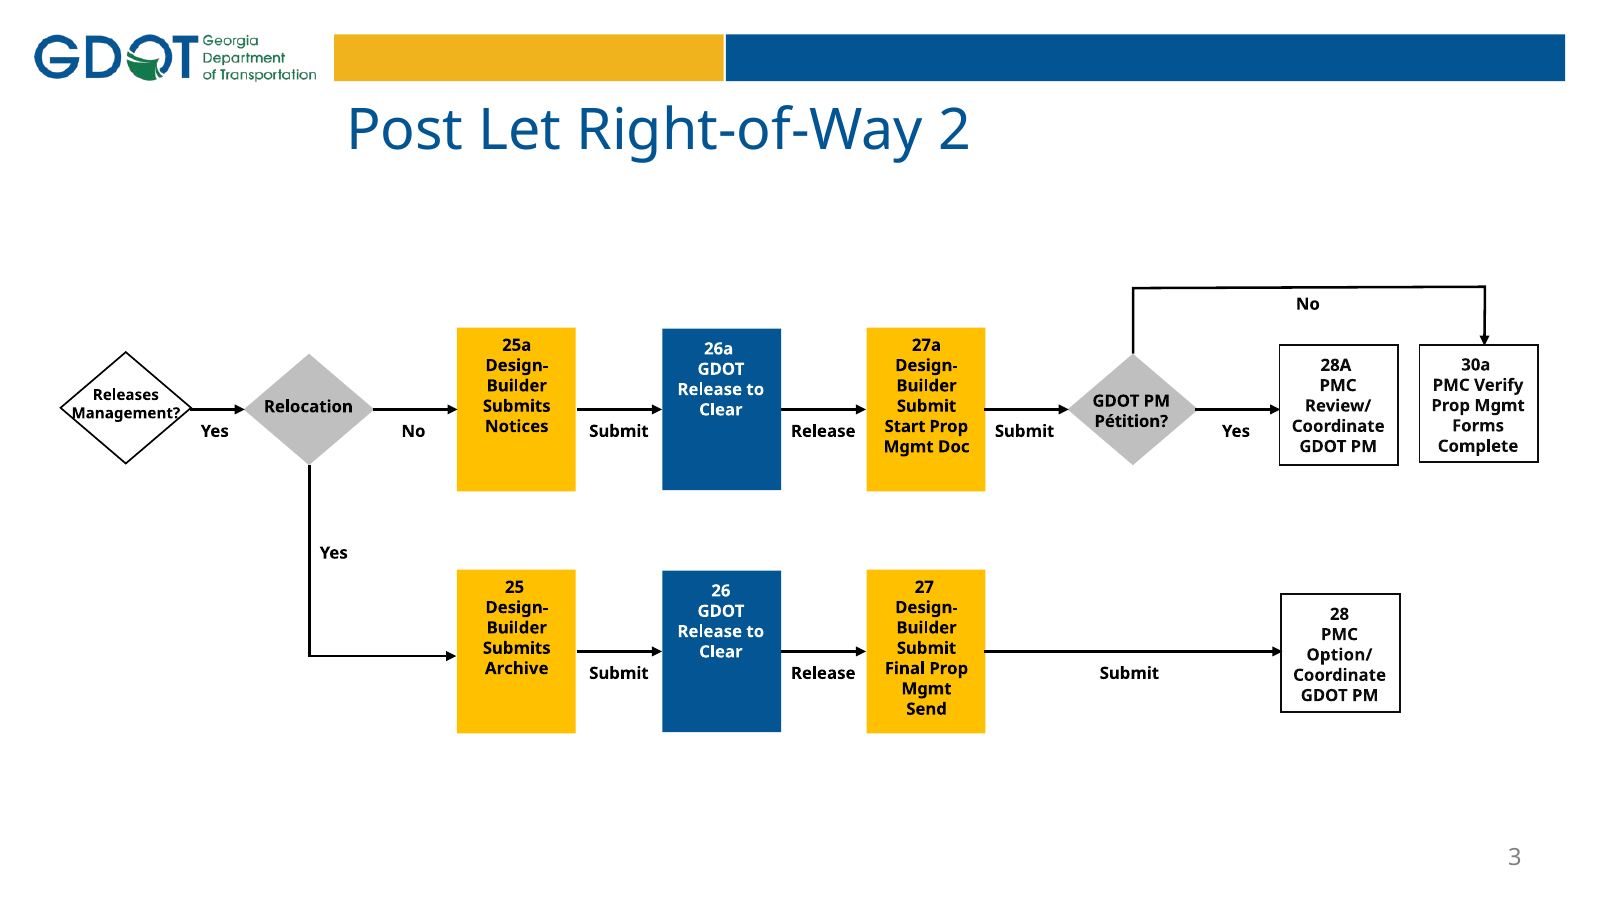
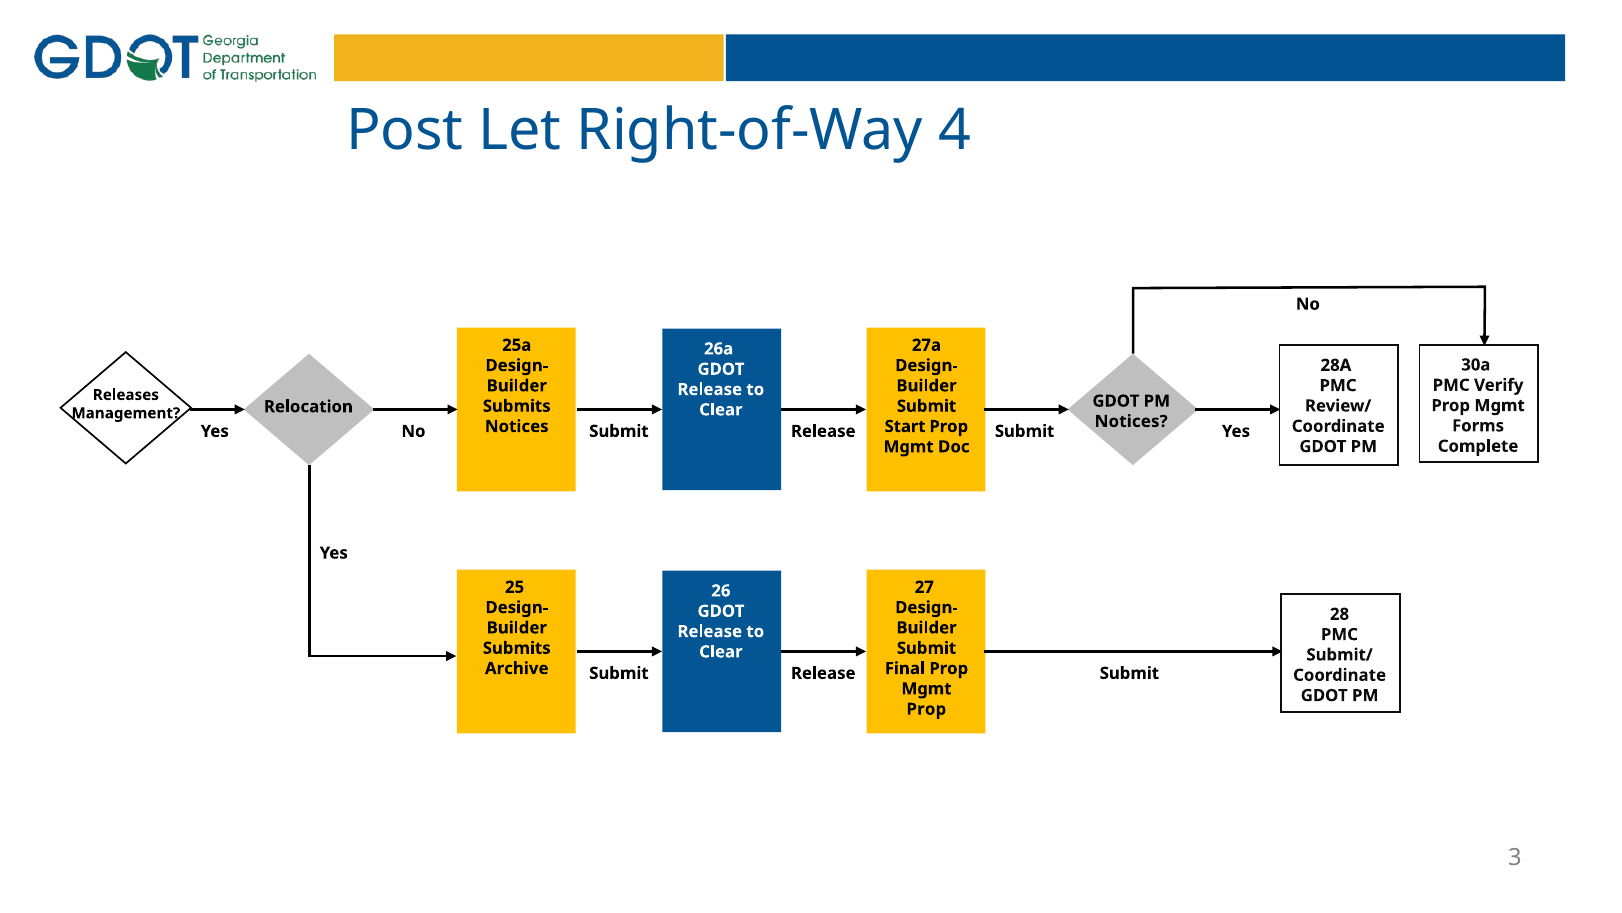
2: 2 -> 4
Pétition at (1131, 421): Pétition -> Notices
Option/: Option/ -> Submit/
Send at (927, 709): Send -> Prop
